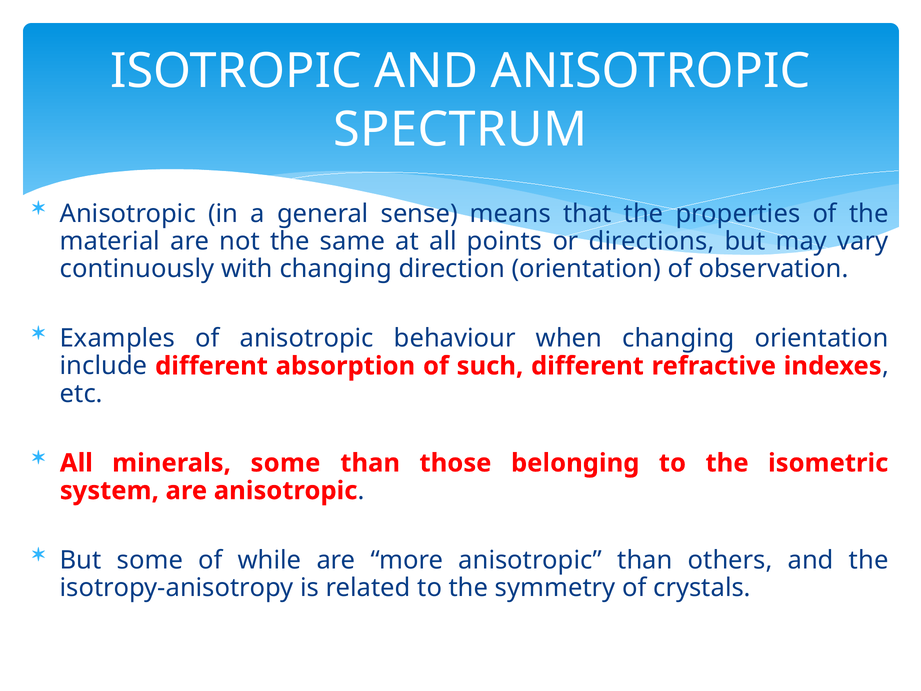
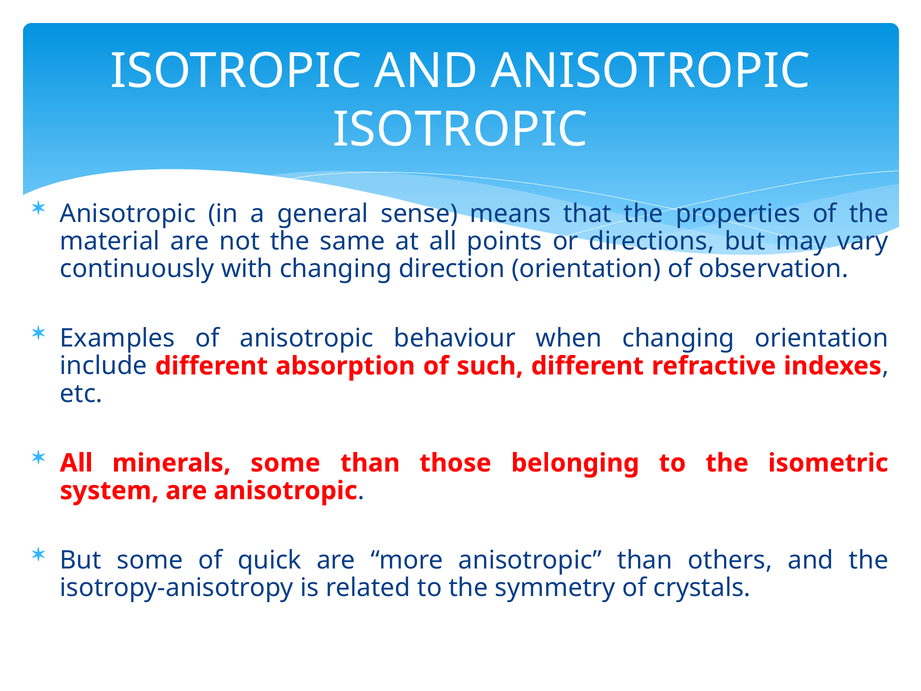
SPECTRUM at (460, 130): SPECTRUM -> ISOTROPIC
while: while -> quick
